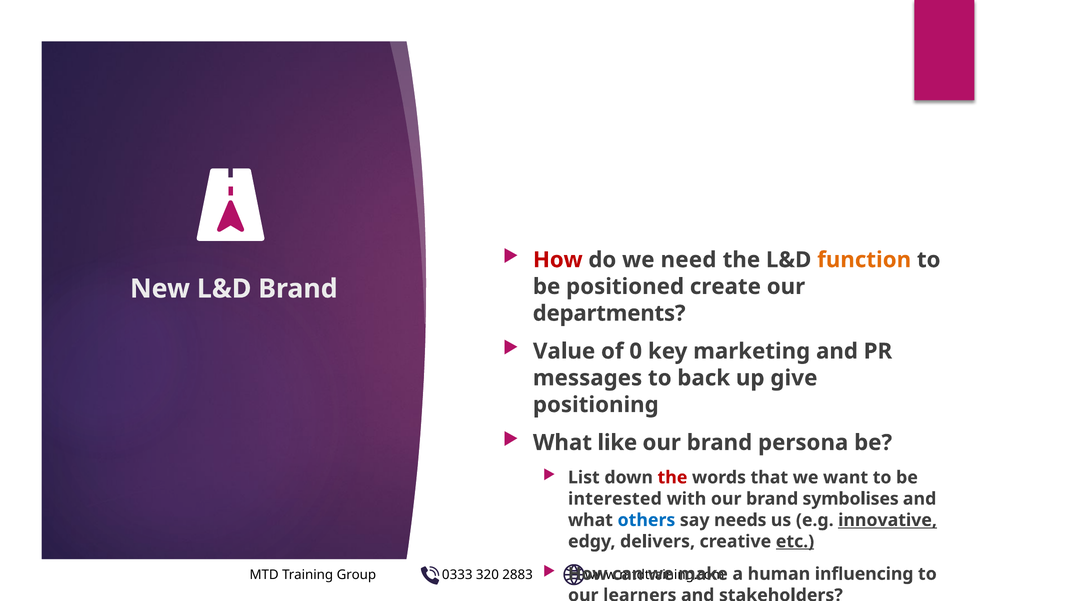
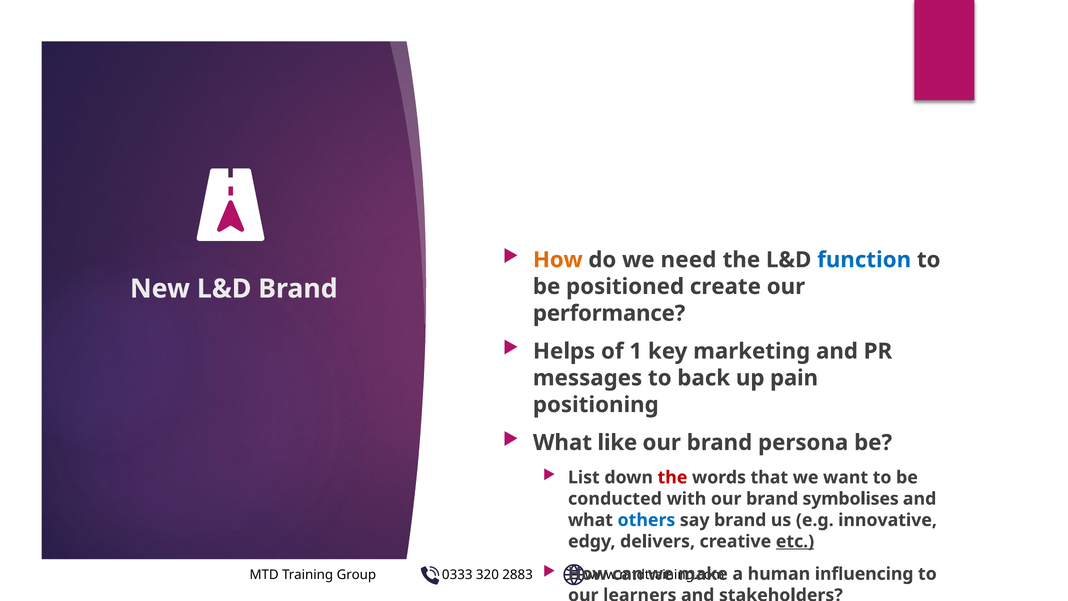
How at (558, 260) colour: red -> orange
function colour: orange -> blue
departments: departments -> performance
Value: Value -> Helps
0: 0 -> 1
give: give -> pain
interested: interested -> conducted
say needs: needs -> brand
innovative underline: present -> none
